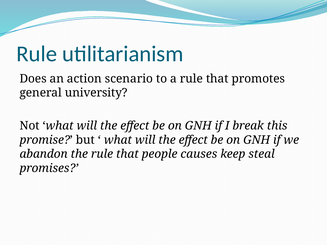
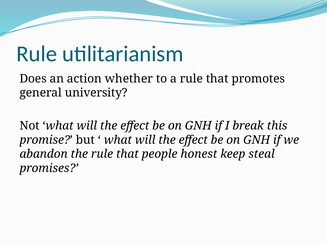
scenario: scenario -> whether
causes: causes -> honest
